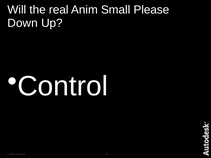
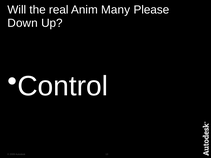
Small: Small -> Many
